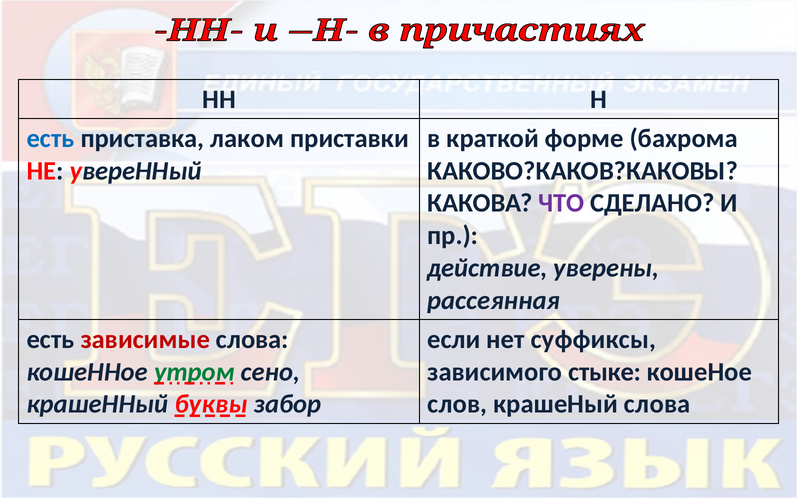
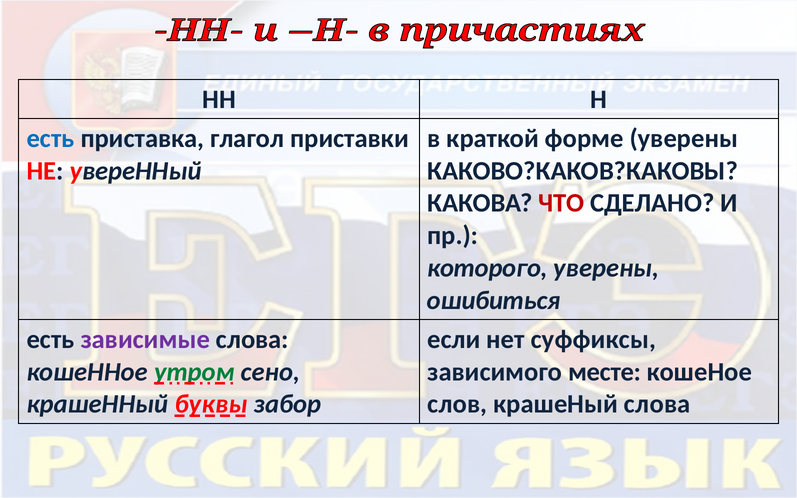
лаком: лаком -> глагол
форме бахрома: бахрома -> уверены
ЧТО colour: purple -> red
действие: действие -> которого
рассеянная: рассеянная -> ошибиться
зависимые colour: red -> purple
стыке: стыке -> месте
